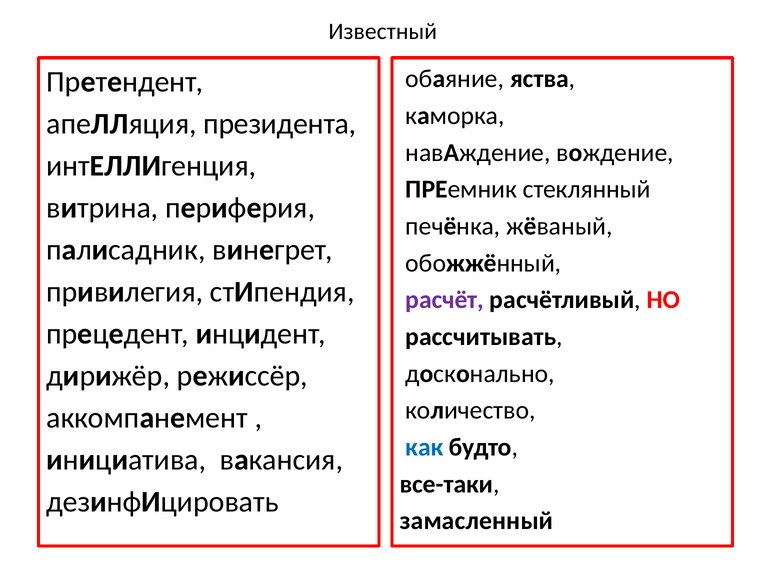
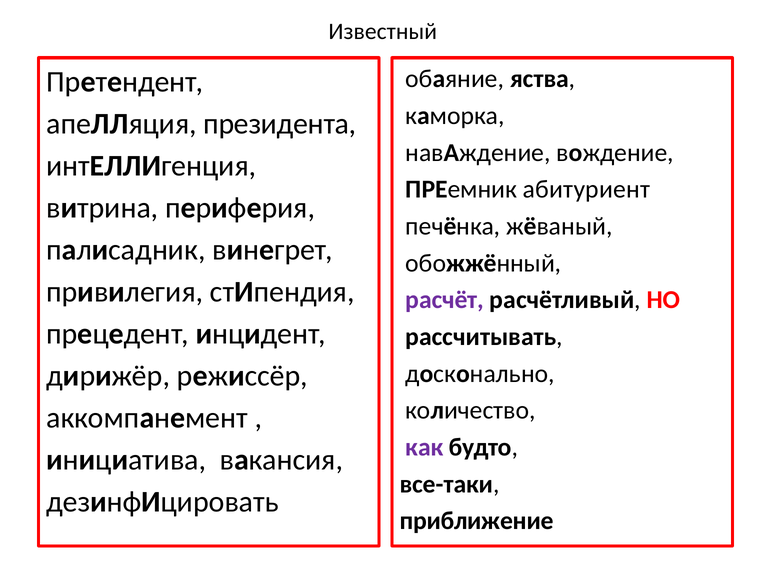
стеклянный: стеклянный -> абитуриент
как colour: blue -> purple
замасленный: замасленный -> приближение
